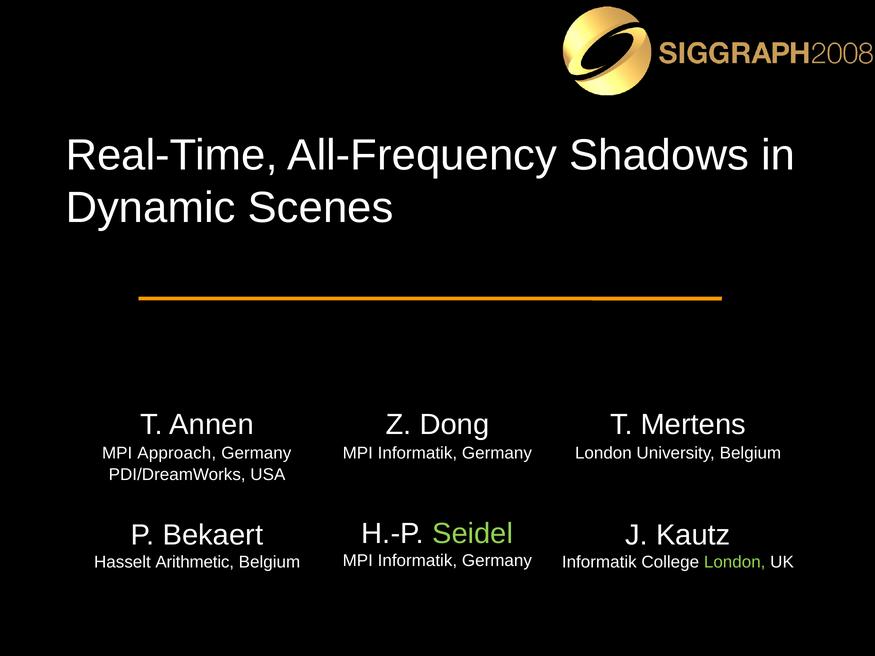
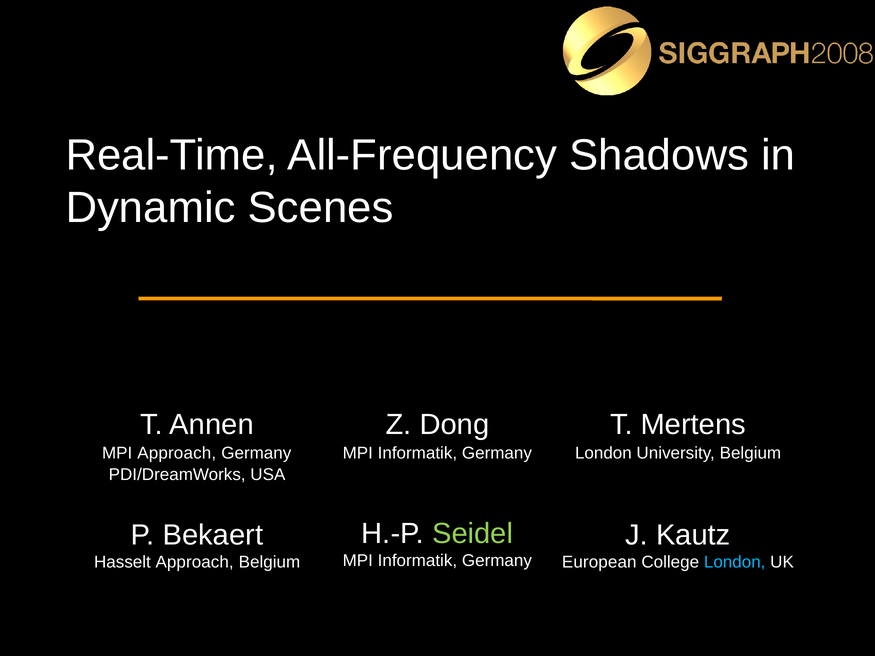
Hasselt Arithmetic: Arithmetic -> Approach
Informatik at (599, 562): Informatik -> European
London at (735, 562) colour: light green -> light blue
